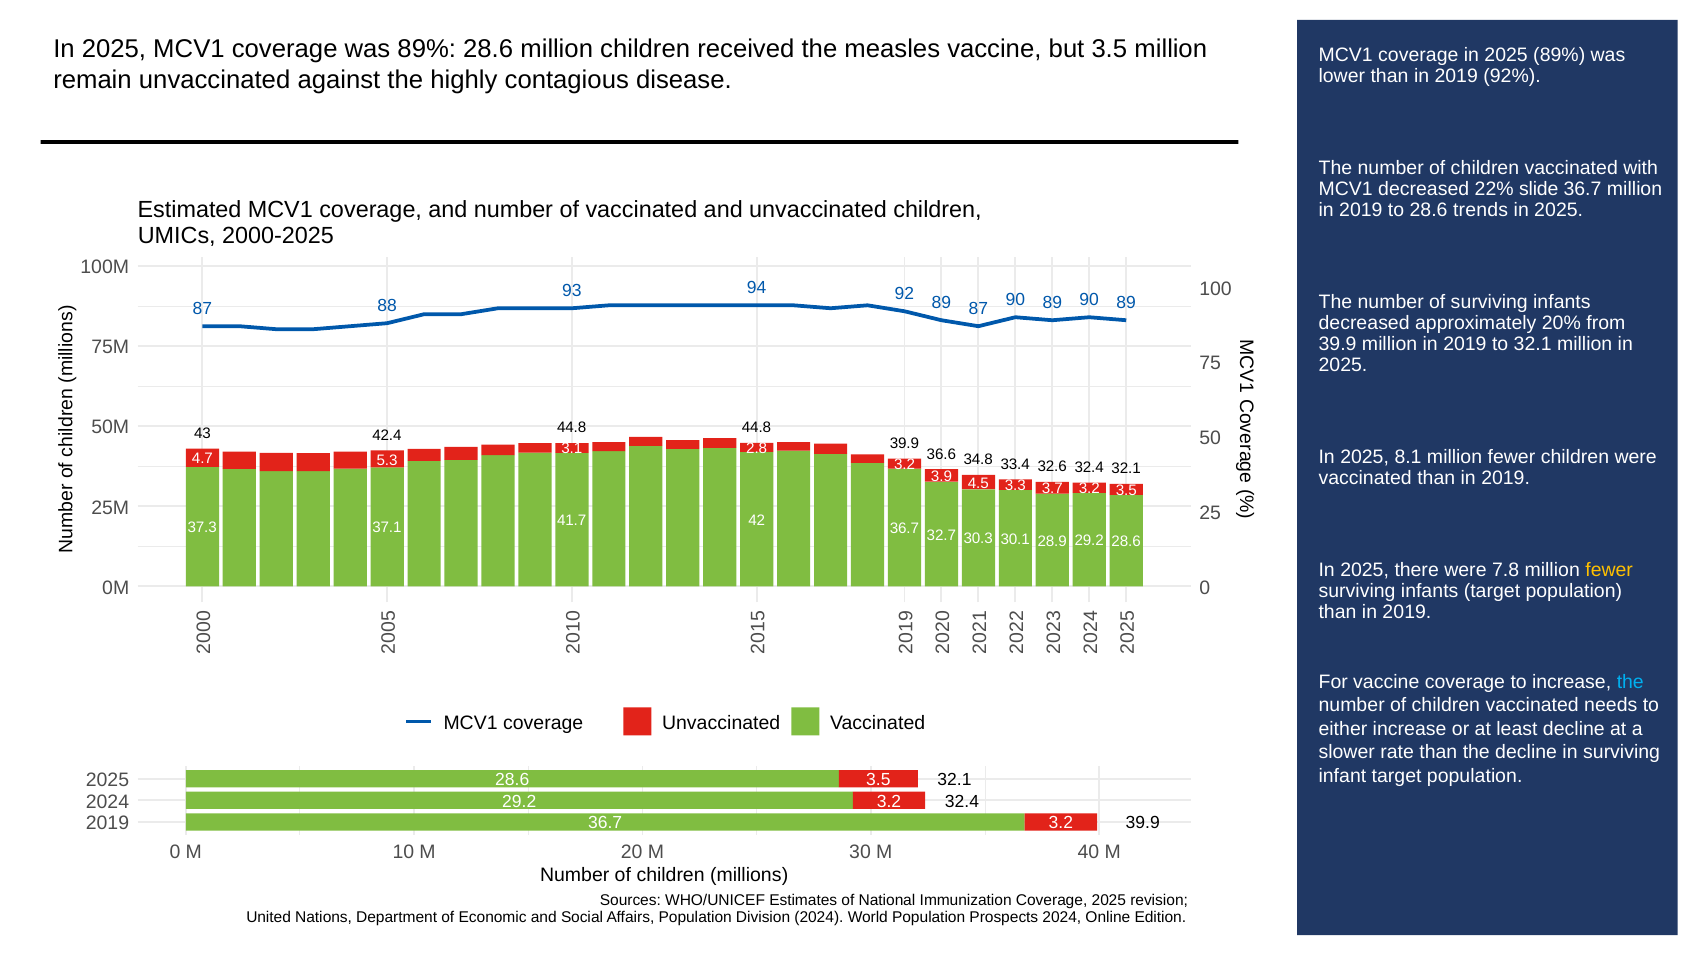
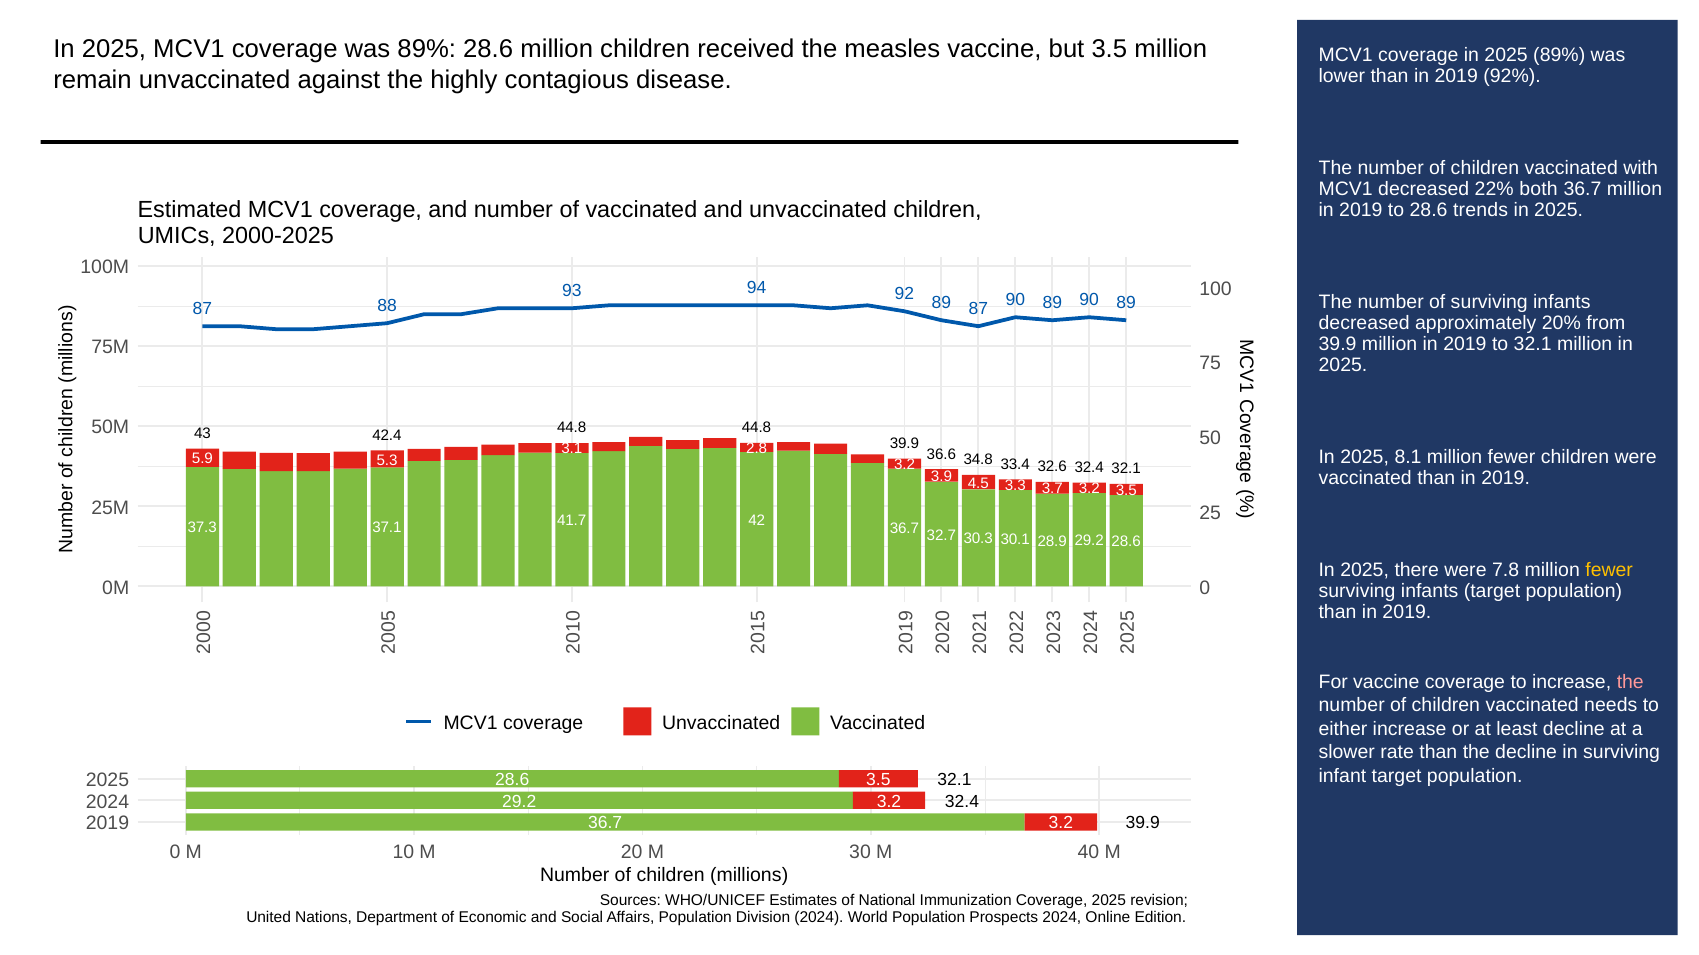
slide: slide -> both
4.7: 4.7 -> 5.9
the at (1630, 683) colour: light blue -> pink
